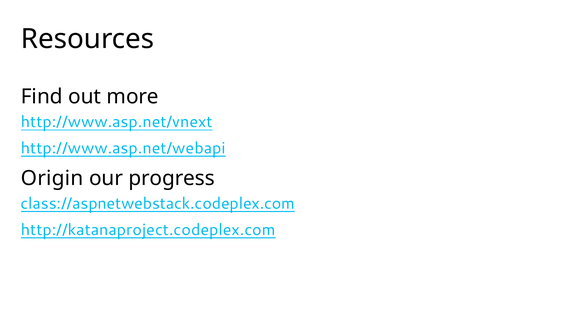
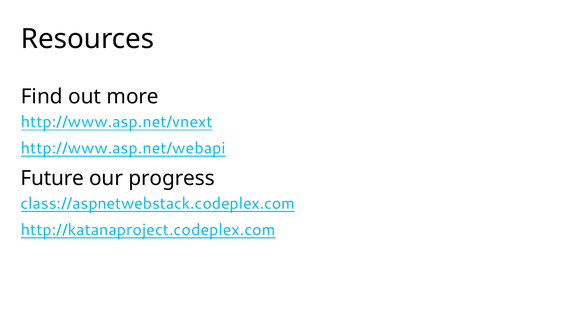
Origin: Origin -> Future
